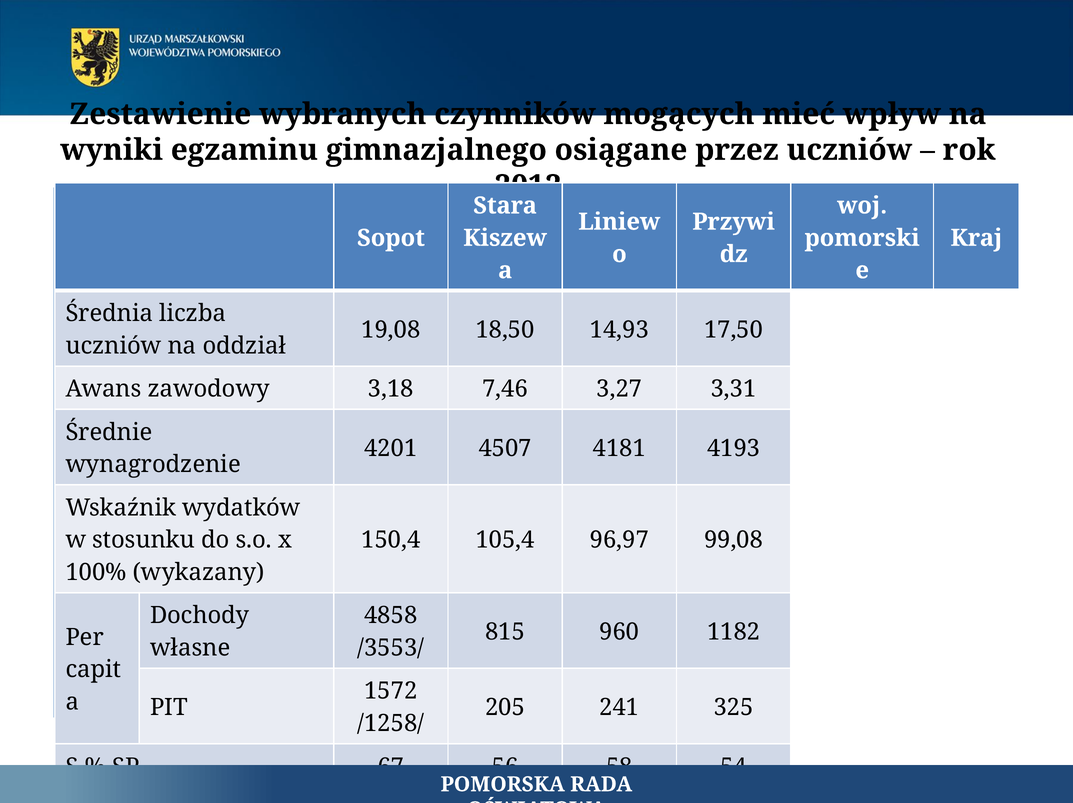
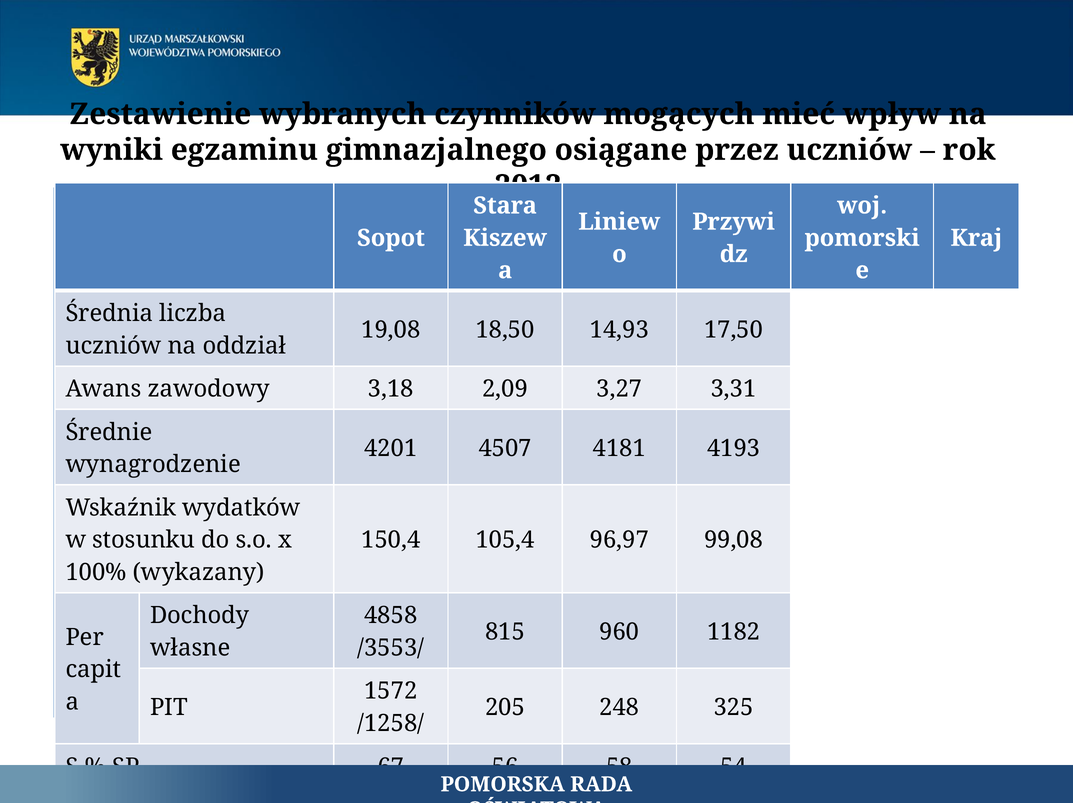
7,46: 7,46 -> 2,09
241: 241 -> 248
